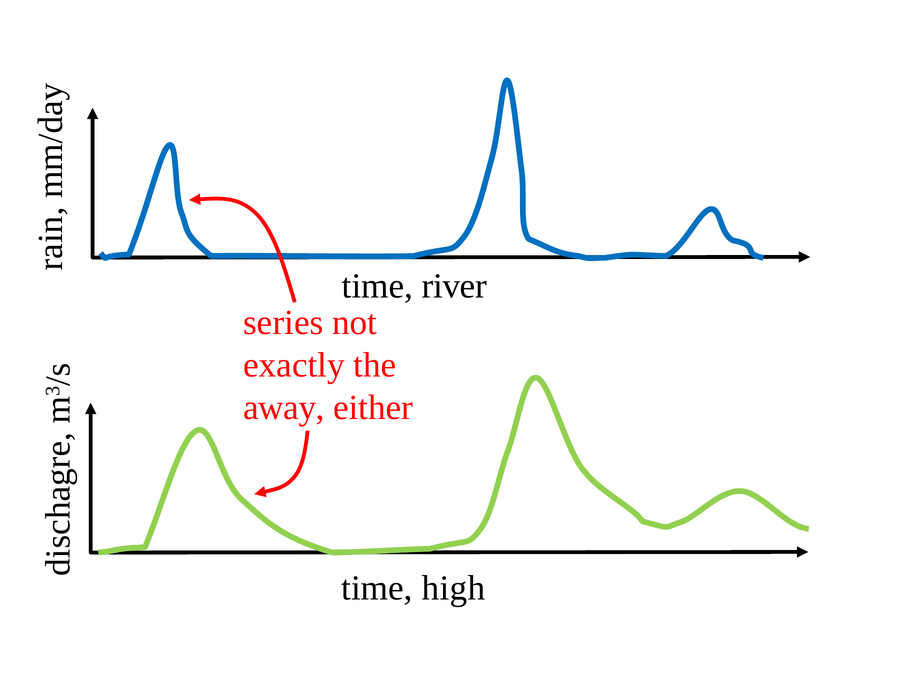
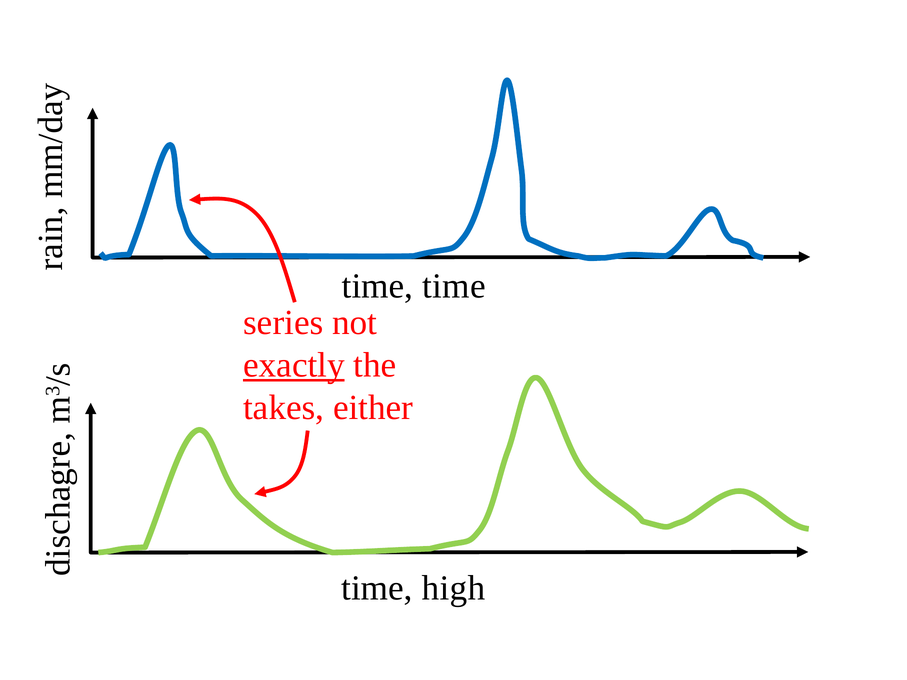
time river: river -> time
exactly underline: none -> present
away: away -> takes
